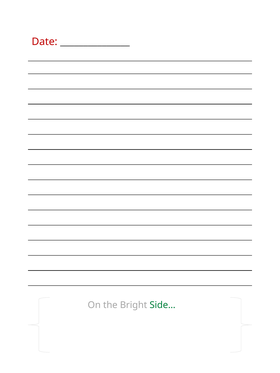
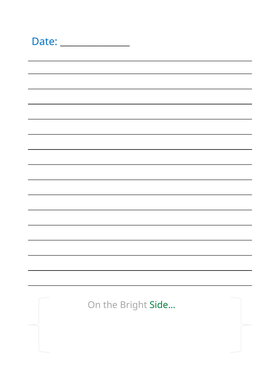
Date colour: red -> blue
